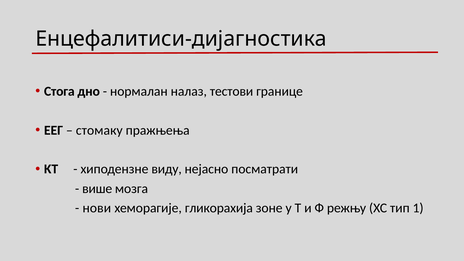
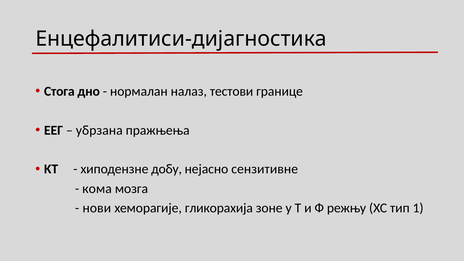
стомаку: стомаку -> убрзана
виду: виду -> добу
посматрати: посматрати -> сензитивне
више: више -> кома
